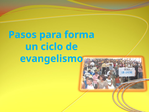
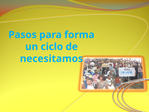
evangelismo: evangelismo -> necesitamos
